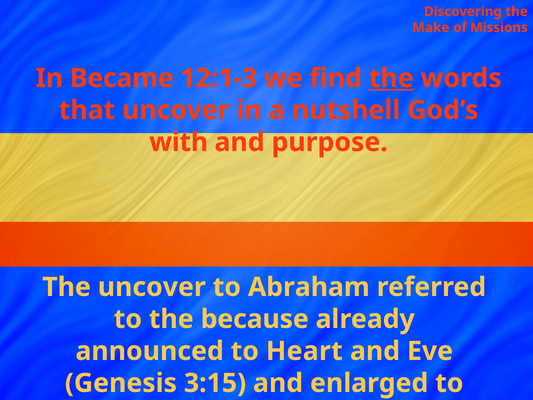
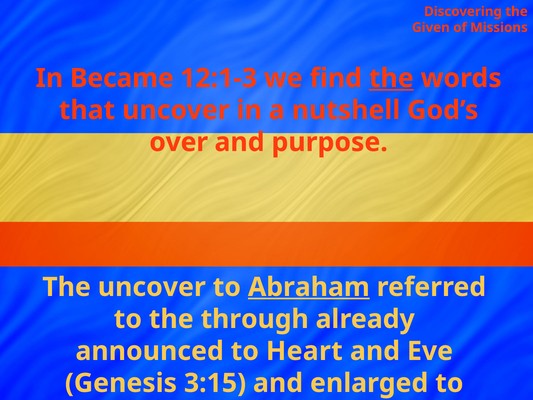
Make: Make -> Given
with: with -> over
Abraham underline: none -> present
because: because -> through
